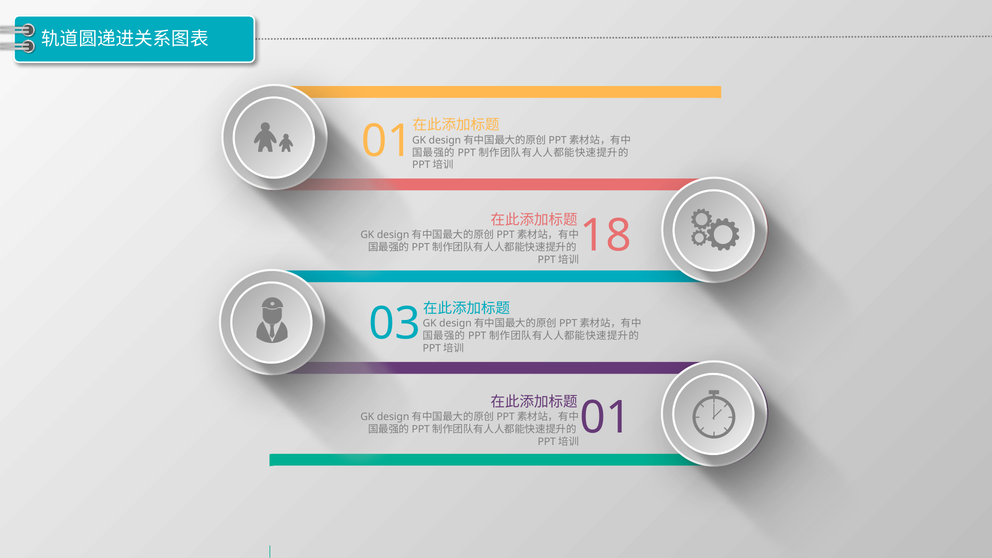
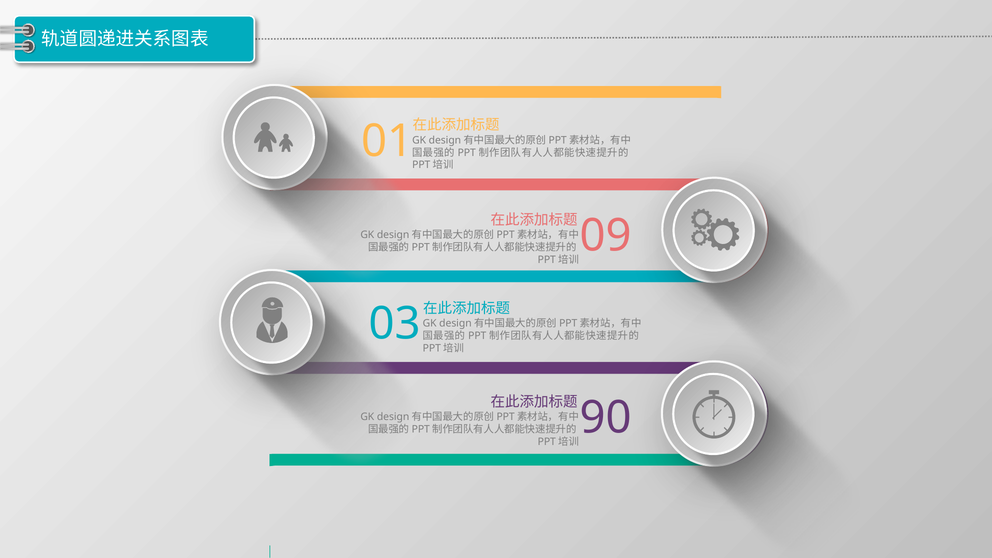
18: 18 -> 09
01 at (606, 418): 01 -> 90
